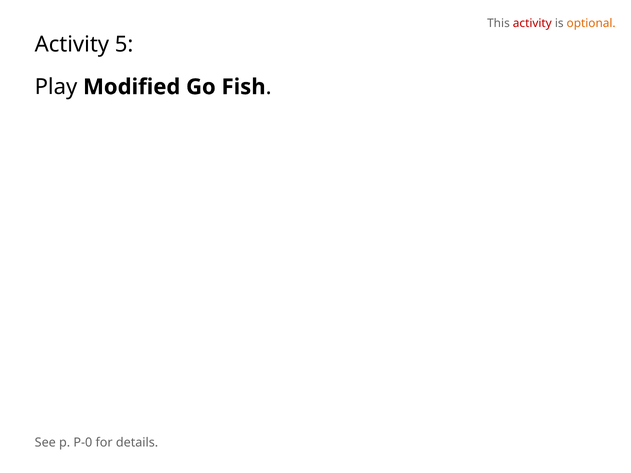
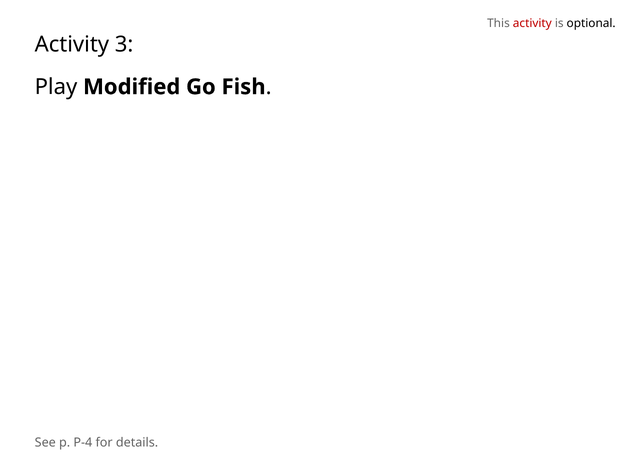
optional colour: orange -> black
5: 5 -> 3
P-0: P-0 -> P-4
